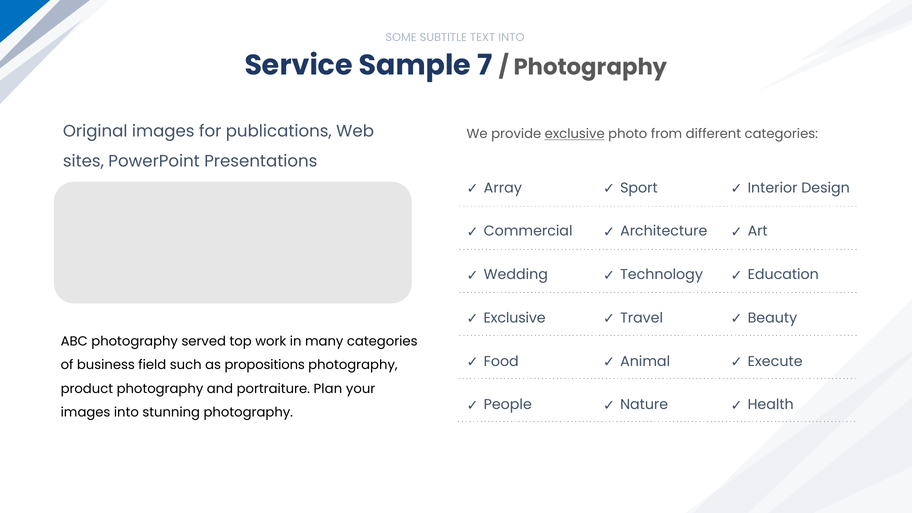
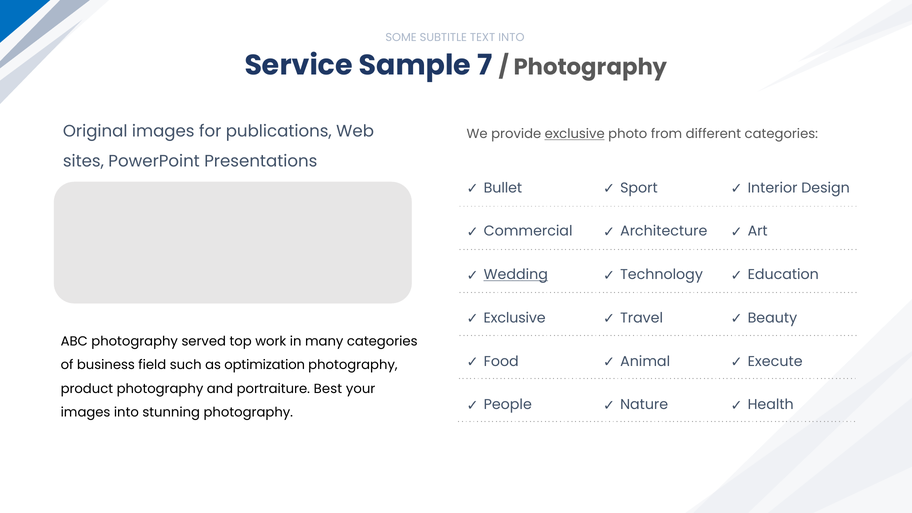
Array: Array -> Bullet
Wedding underline: none -> present
propositions: propositions -> optimization
Plan: Plan -> Best
